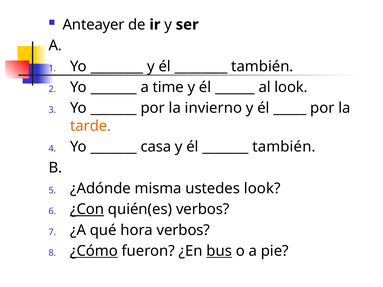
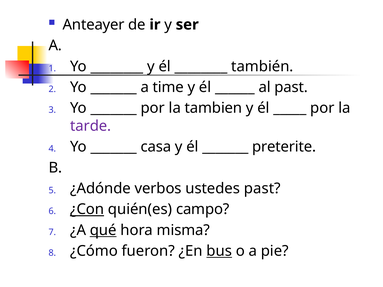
al look: look -> past
invierno: invierno -> tambien
tarde colour: orange -> purple
también at (284, 147): también -> preterite
misma: misma -> verbos
ustedes look: look -> past
quién(es verbos: verbos -> campo
qué underline: none -> present
hora verbos: verbos -> misma
¿Cómo underline: present -> none
